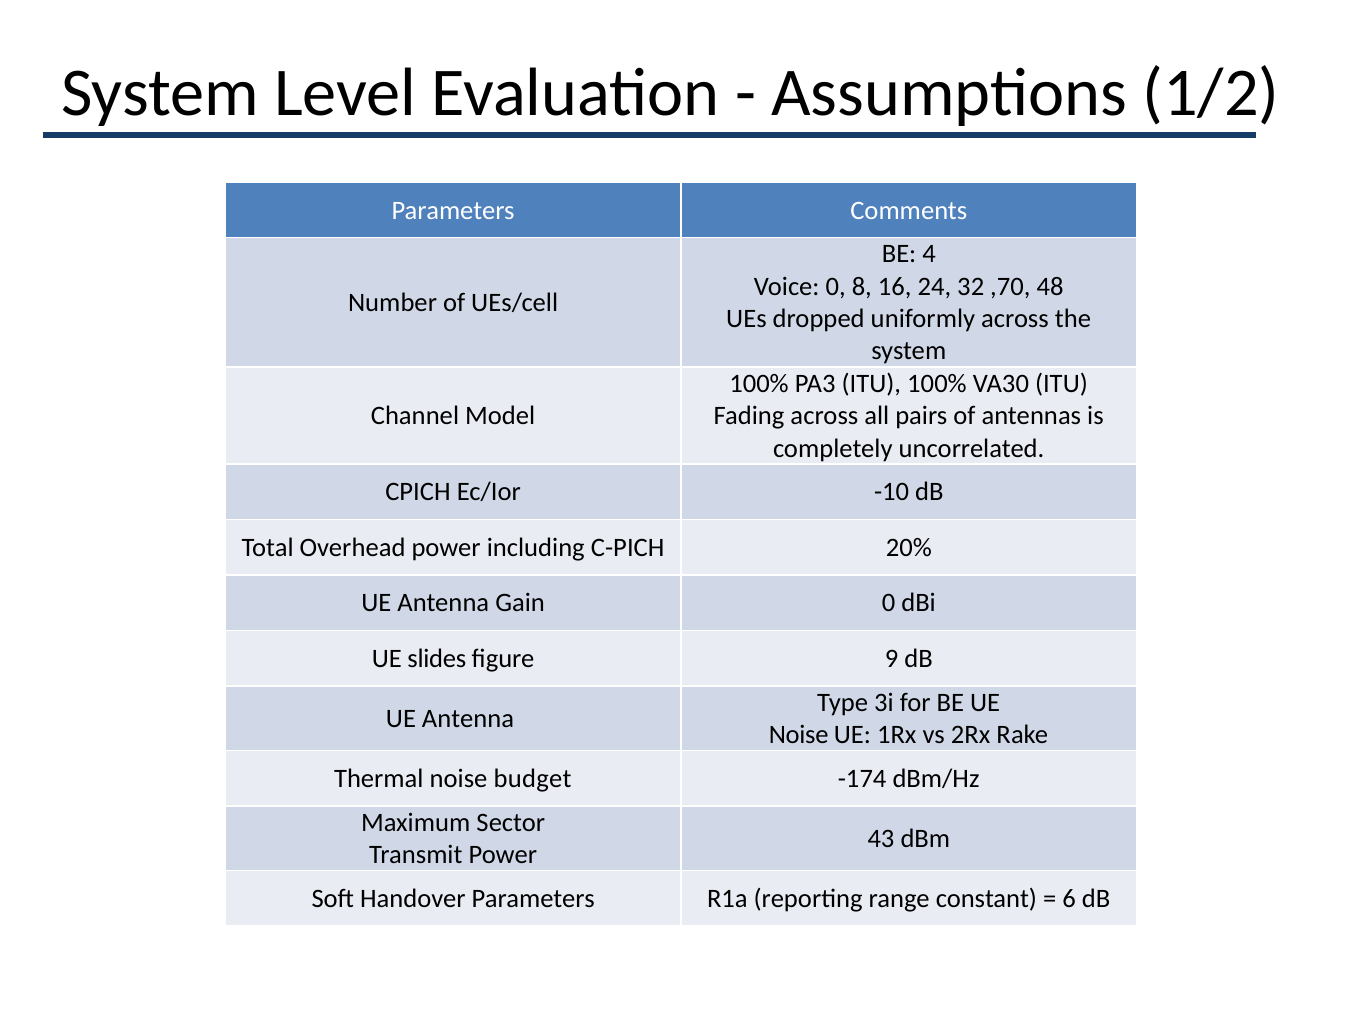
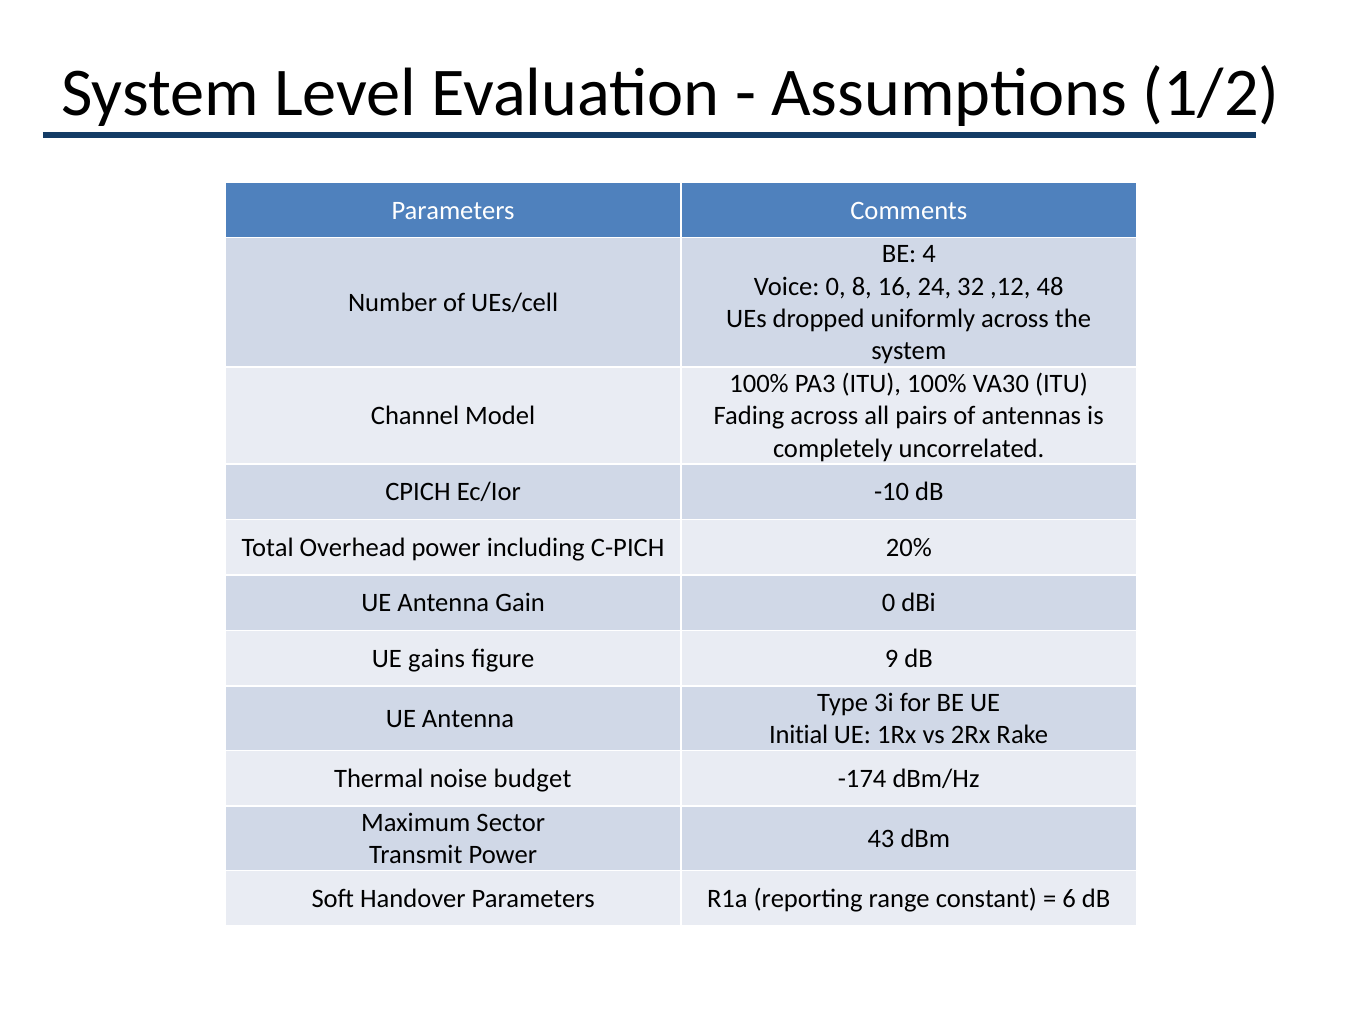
,70: ,70 -> ,12
slides: slides -> gains
Noise at (799, 735): Noise -> Initial
